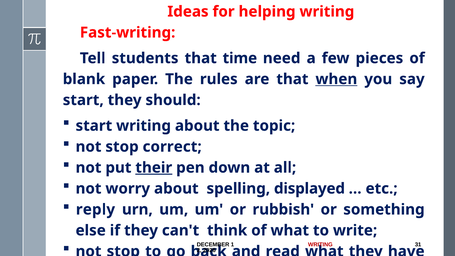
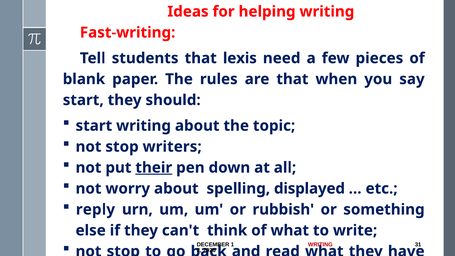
time: time -> lexis
when underline: present -> none
correct: correct -> writers
